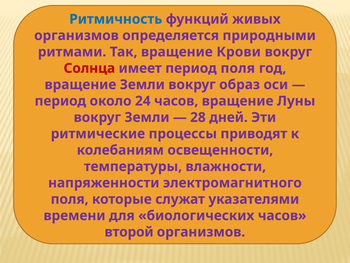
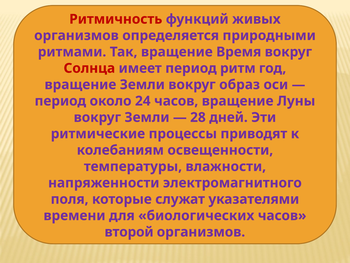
Ритмичность colour: blue -> red
Крови: Крови -> Время
период поля: поля -> ритм
